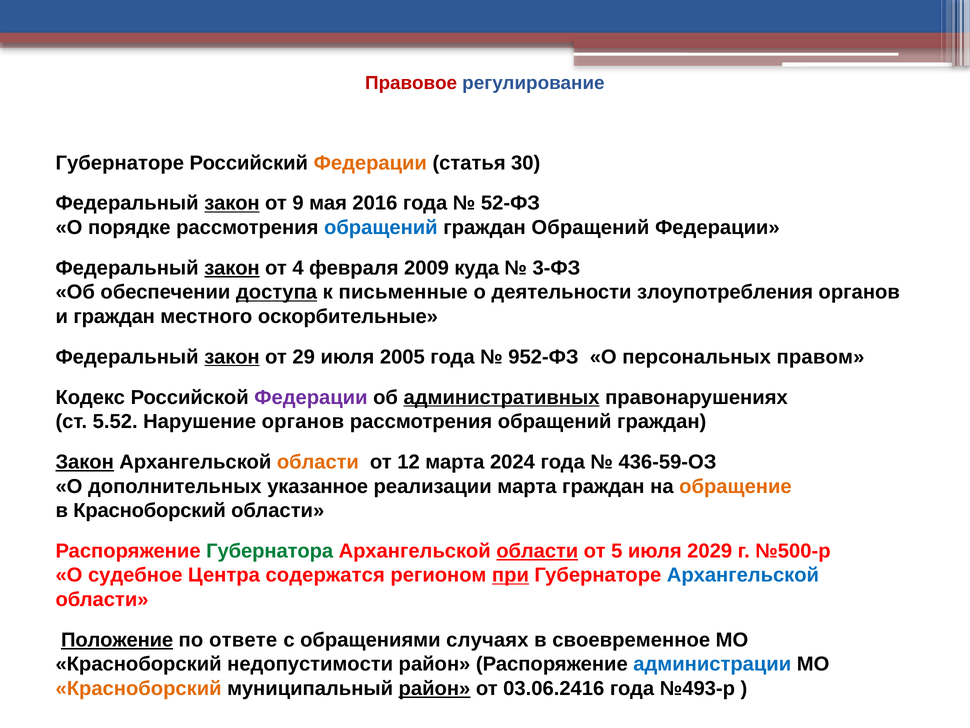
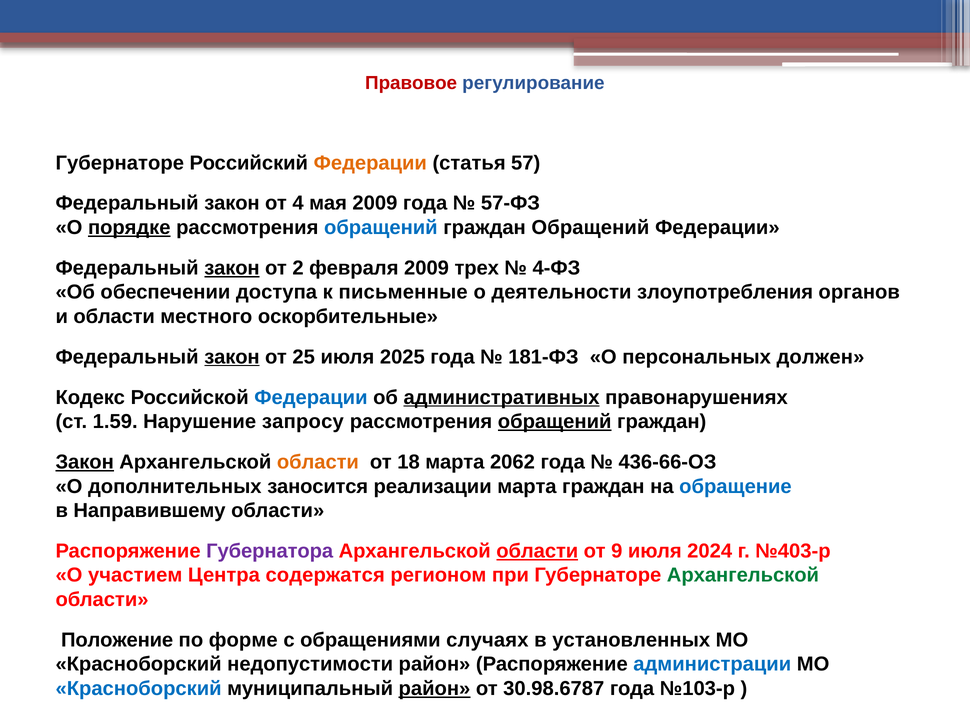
30: 30 -> 57
закон at (232, 203) underline: present -> none
9: 9 -> 4
мая 2016: 2016 -> 2009
52-ФЗ: 52-ФЗ -> 57-ФЗ
порядке underline: none -> present
4: 4 -> 2
куда: куда -> трех
3-ФЗ: 3-ФЗ -> 4-ФЗ
доступа underline: present -> none
и граждан: граждан -> области
29: 29 -> 25
2005: 2005 -> 2025
952-ФЗ: 952-ФЗ -> 181-ФЗ
правом: правом -> должен
Федерации at (311, 397) colour: purple -> blue
5.52: 5.52 -> 1.59
Нарушение органов: органов -> запросу
обращений at (555, 421) underline: none -> present
12: 12 -> 18
2024: 2024 -> 2062
436-59-ОЗ: 436-59-ОЗ -> 436-66-ОЗ
указанное: указанное -> заносится
обращение colour: orange -> blue
в Красноборский: Красноборский -> Направившему
Губернатора colour: green -> purple
5: 5 -> 9
2029: 2029 -> 2024
№500-р: №500-р -> №403-р
судебное: судебное -> участием
при underline: present -> none
Архангельской at (743, 575) colour: blue -> green
Положение underline: present -> none
ответе: ответе -> форме
своевременное: своевременное -> установленных
Красноборский at (139, 688) colour: orange -> blue
03.06.2416: 03.06.2416 -> 30.98.6787
№493-р: №493-р -> №103-р
